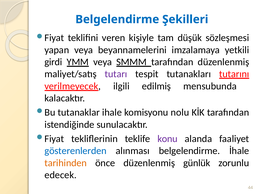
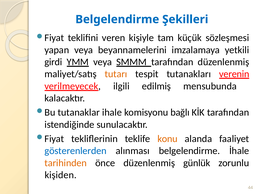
düşük: düşük -> küçük
tutarı colour: purple -> orange
tutarını: tutarını -> verenin
nolu: nolu -> bağlı
konu colour: purple -> orange
edecek: edecek -> kişiden
